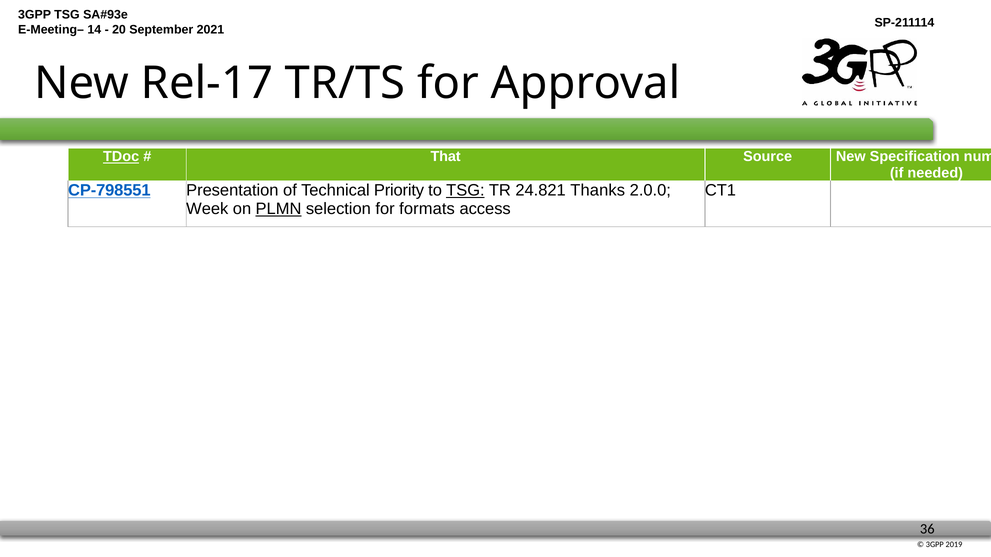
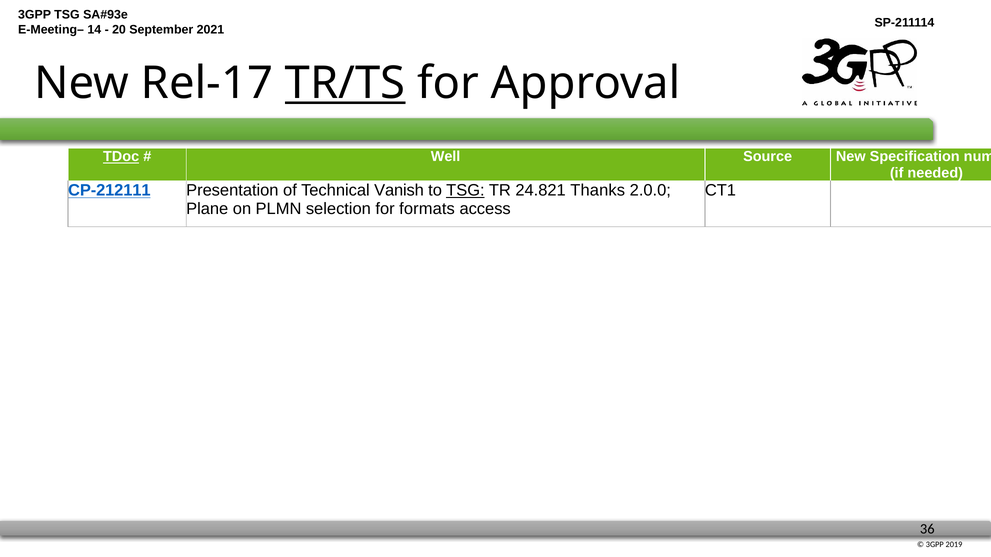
TR/TS underline: none -> present
That: That -> Well
CP-798551: CP-798551 -> CP-212111
Priority: Priority -> Vanish
Week: Week -> Plane
PLMN underline: present -> none
